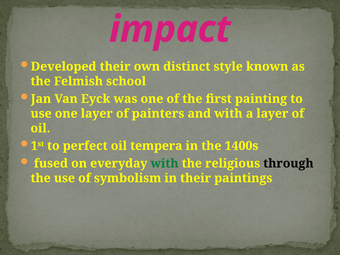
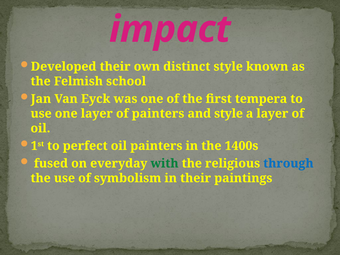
painting: painting -> tempera
and with: with -> style
oil tempera: tempera -> painters
through colour: black -> blue
